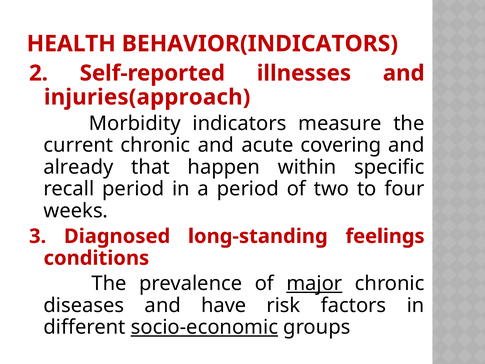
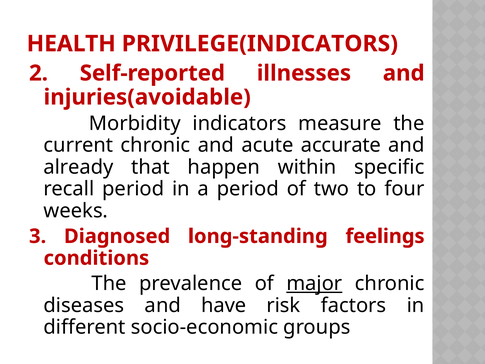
BEHAVIOR(INDICATORS: BEHAVIOR(INDICATORS -> PRIVILEGE(INDICATORS
injuries(approach: injuries(approach -> injuries(avoidable
covering: covering -> accurate
socio-economic underline: present -> none
